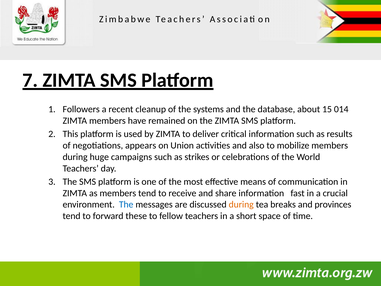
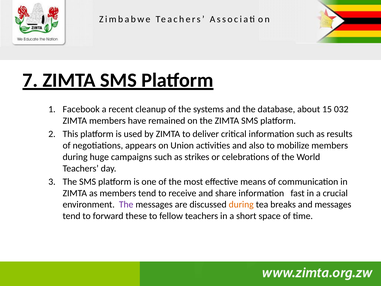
Followers: Followers -> Facebook
014: 014 -> 032
The at (126, 204) colour: blue -> purple
and provinces: provinces -> messages
